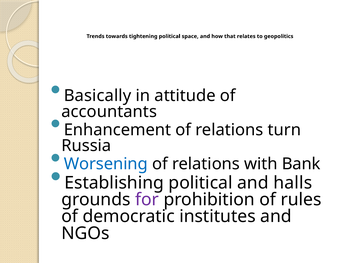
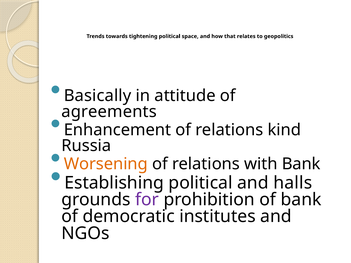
accountants: accountants -> agreements
turn: turn -> kind
Worsening colour: blue -> orange
of rules: rules -> bank
